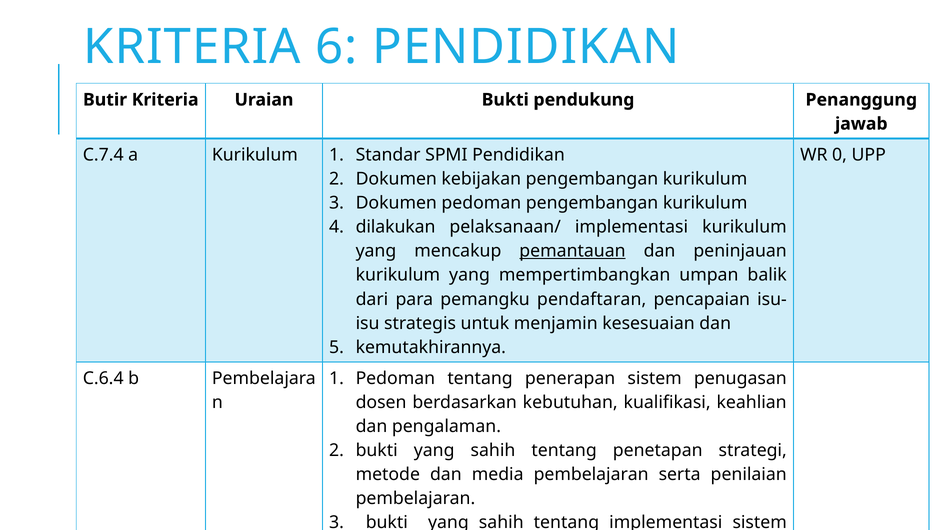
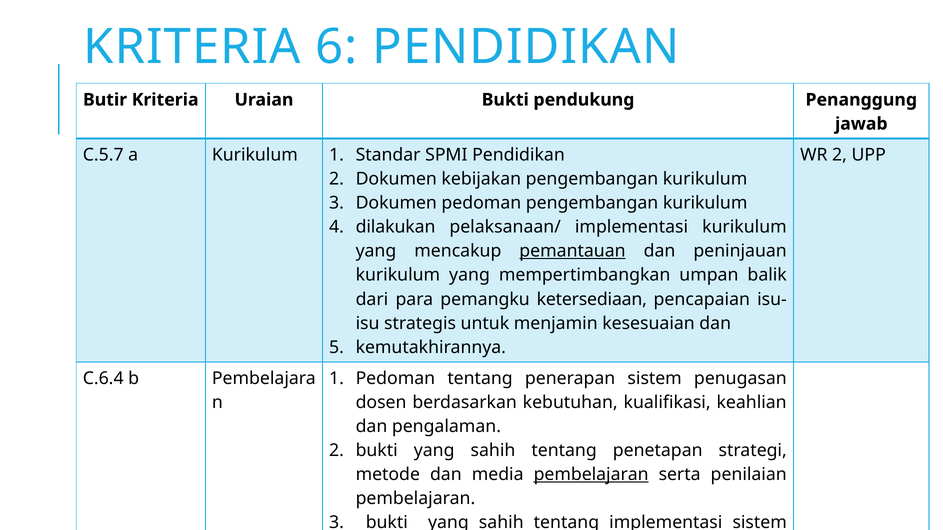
C.7.4: C.7.4 -> C.5.7
WR 0: 0 -> 2
pendaftaran: pendaftaran -> ketersediaan
pembelajaran at (591, 475) underline: none -> present
